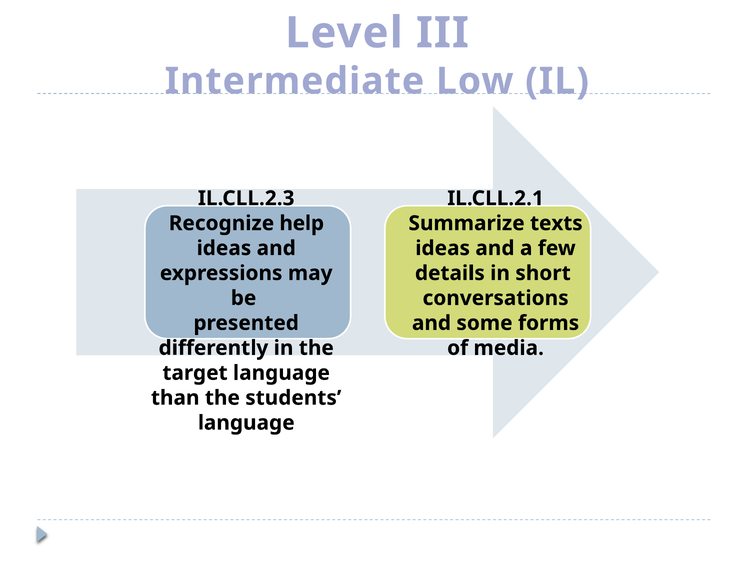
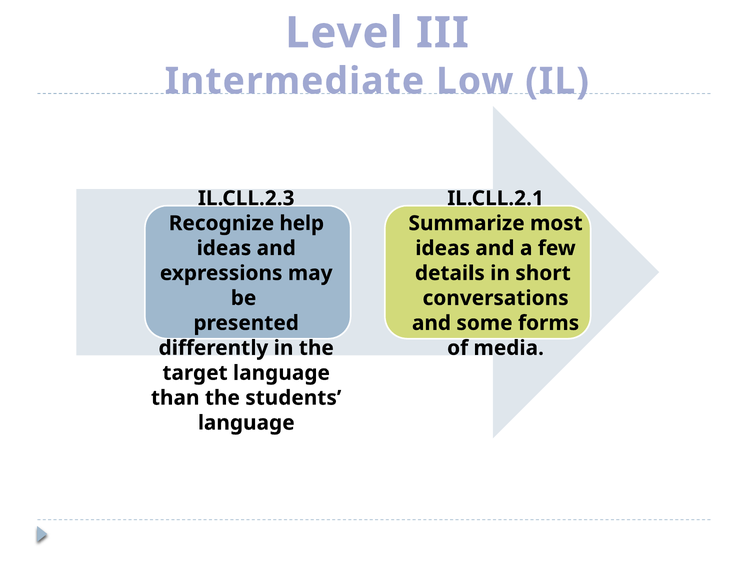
texts: texts -> most
